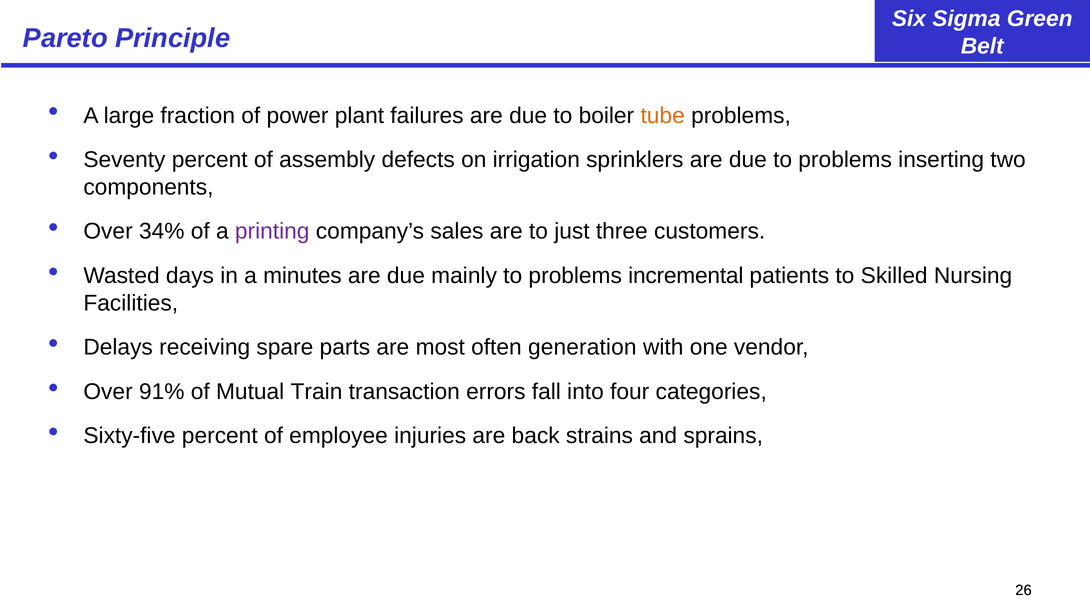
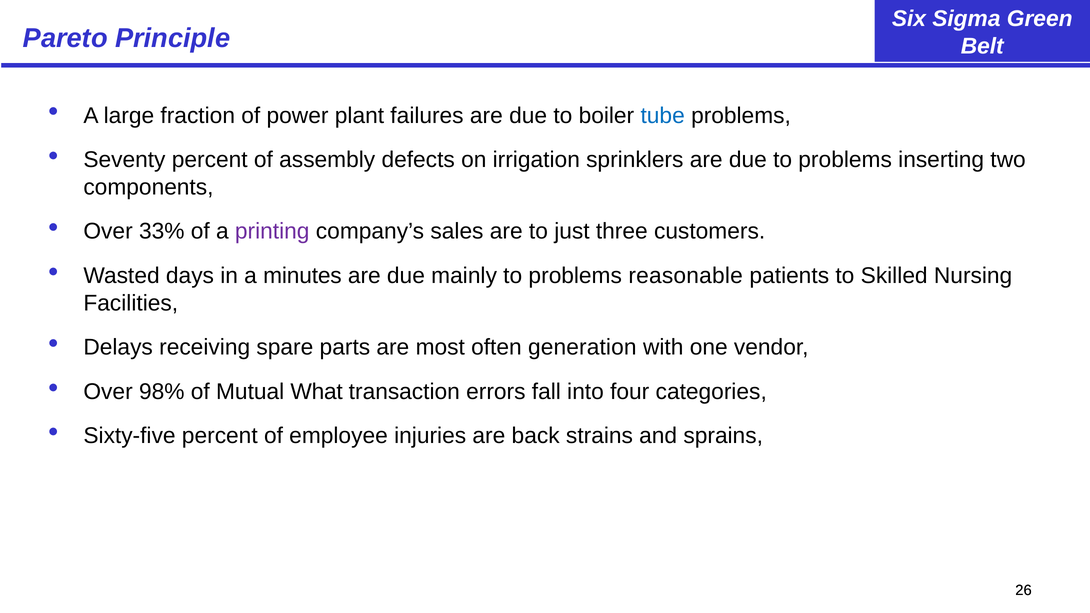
tube colour: orange -> blue
34%: 34% -> 33%
incremental: incremental -> reasonable
91%: 91% -> 98%
Train: Train -> What
